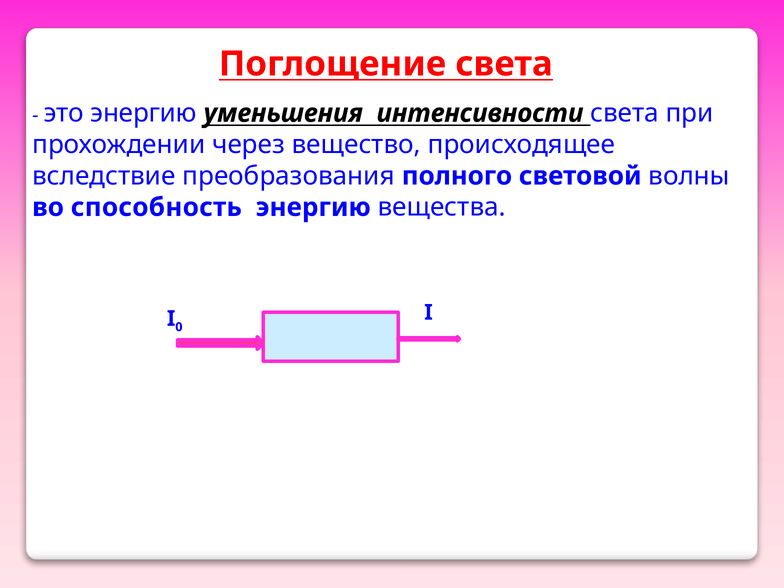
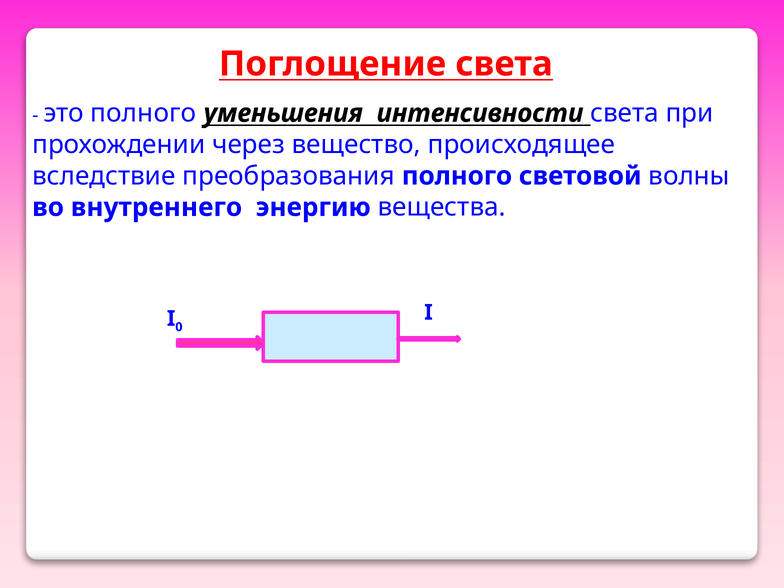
это энергию: энергию -> полного
способность: способность -> внутреннего
